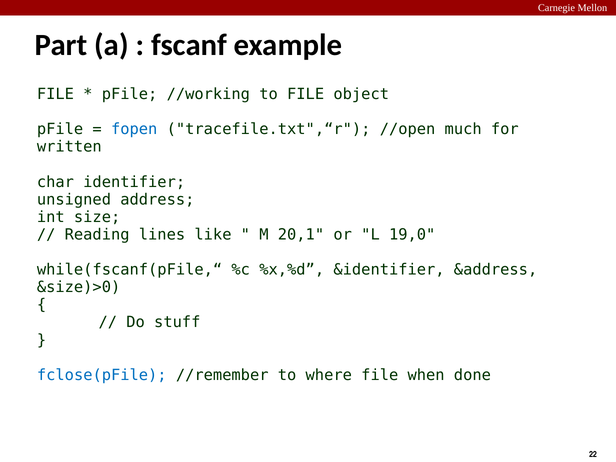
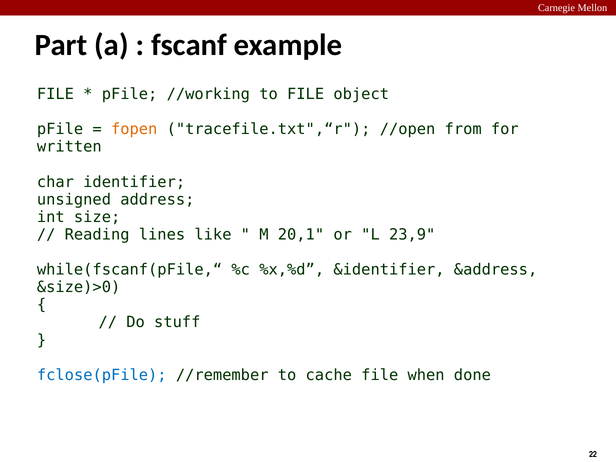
fopen colour: blue -> orange
much: much -> from
19,0: 19,0 -> 23,9
where: where -> cache
